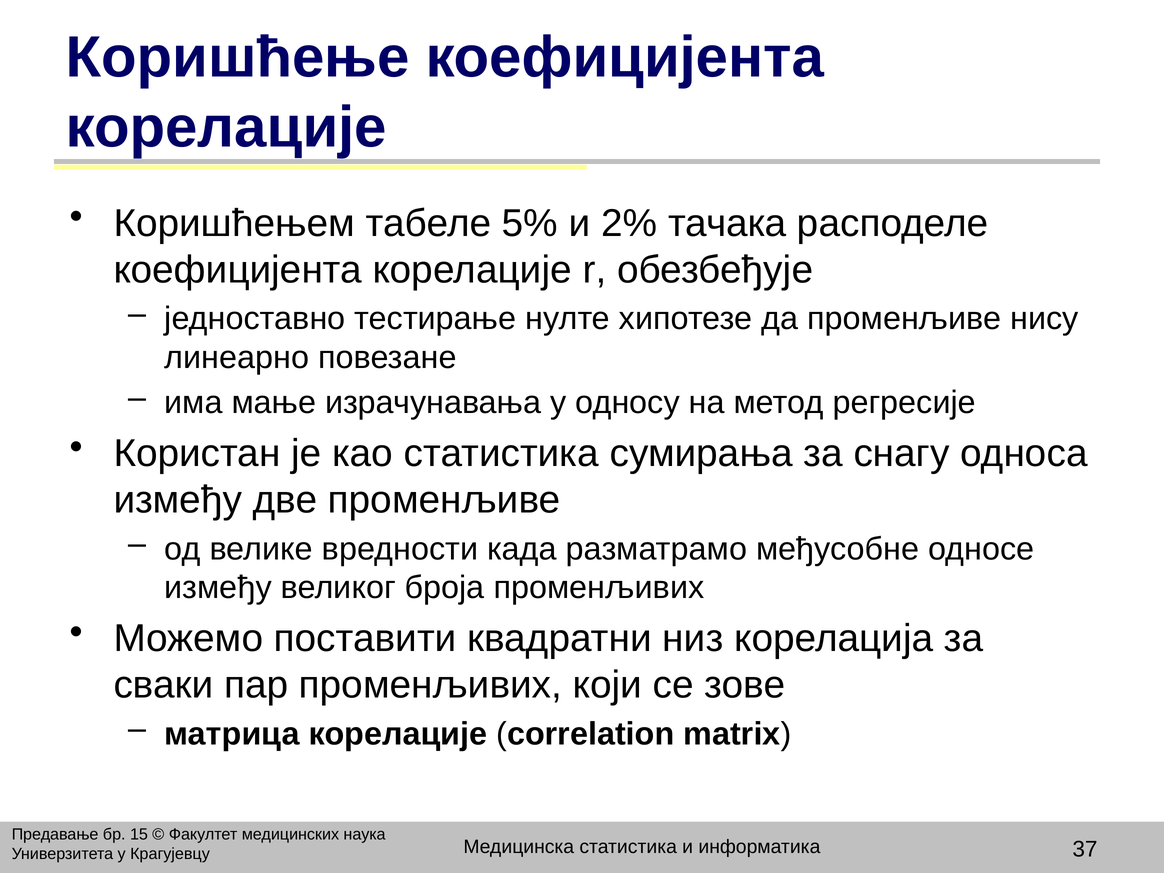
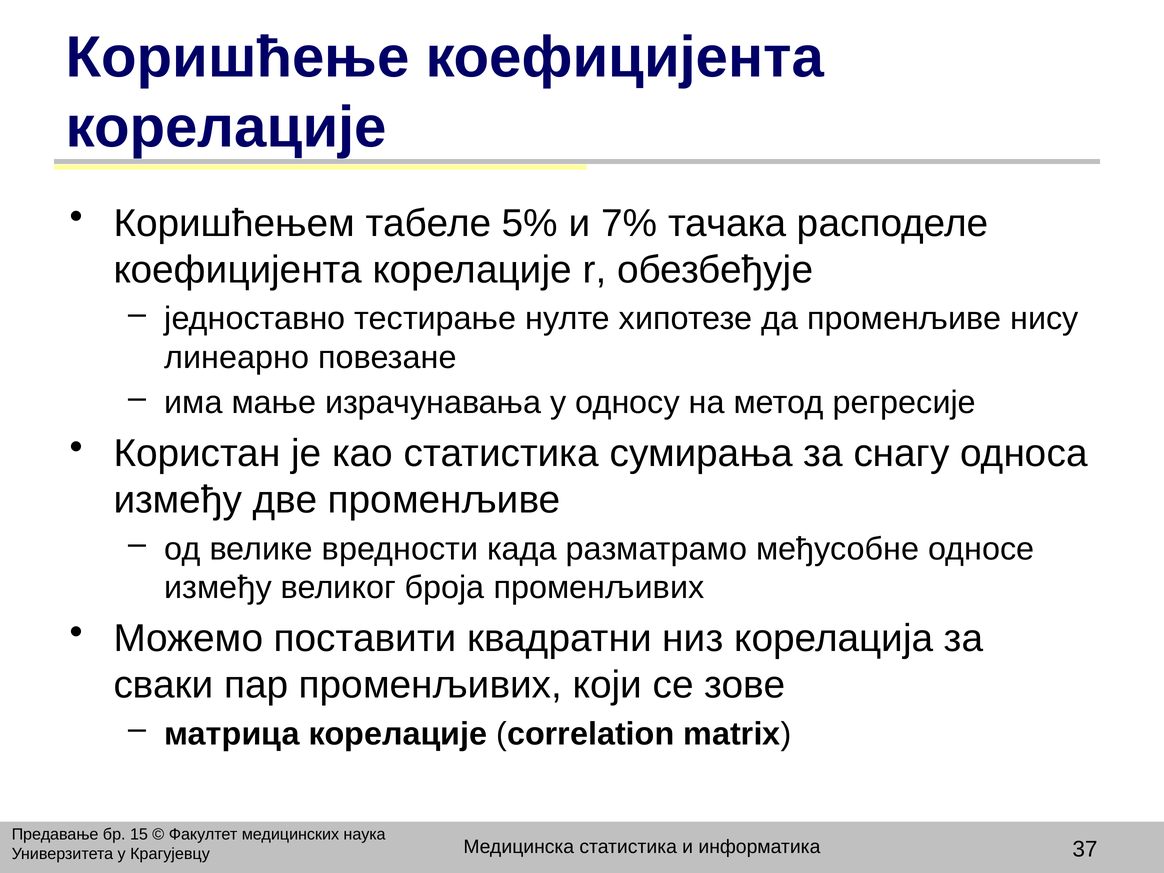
2%: 2% -> 7%
